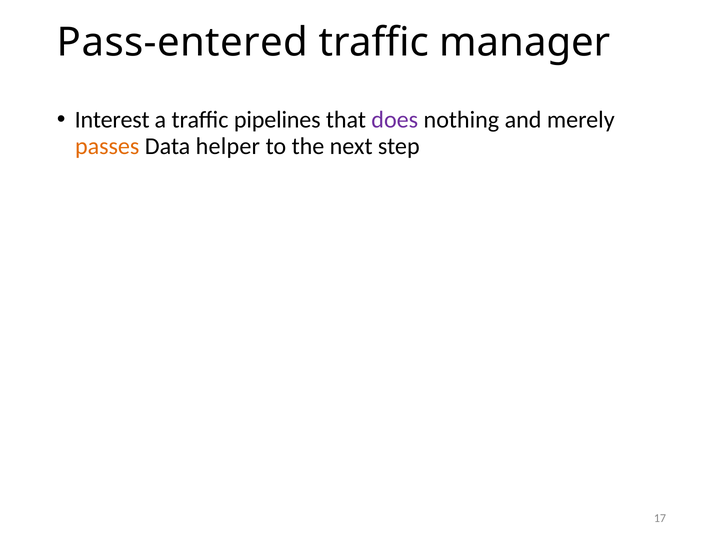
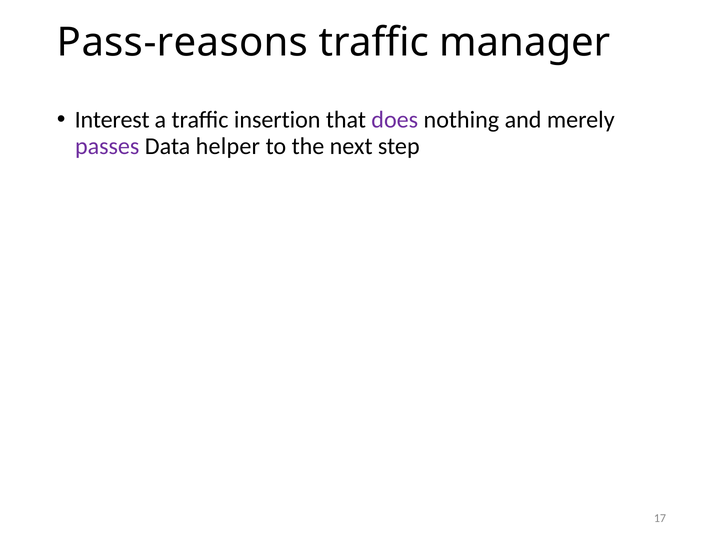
Pass-entered: Pass-entered -> Pass-reasons
pipelines: pipelines -> insertion
passes colour: orange -> purple
